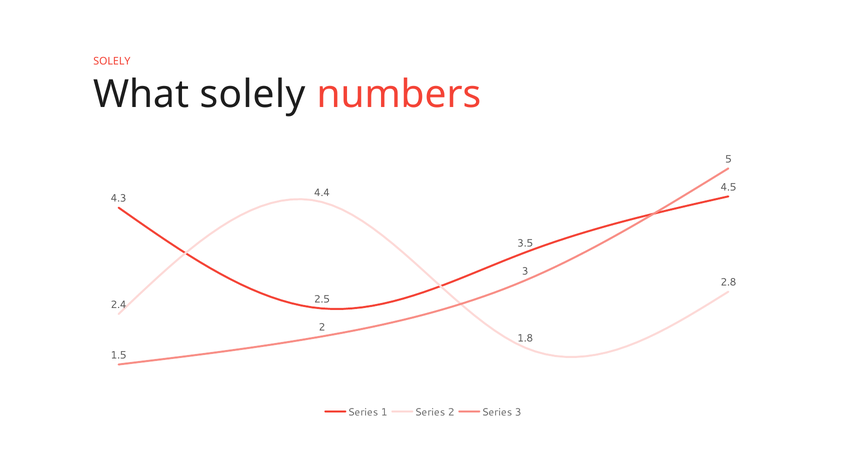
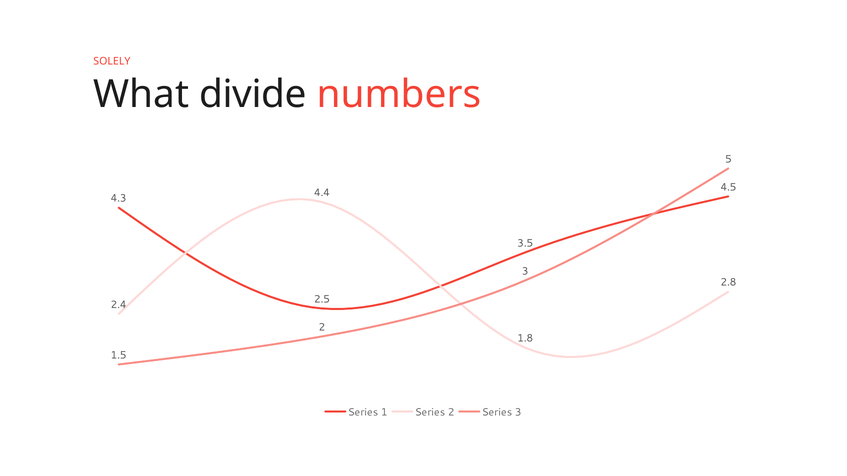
What solely: solely -> divide
